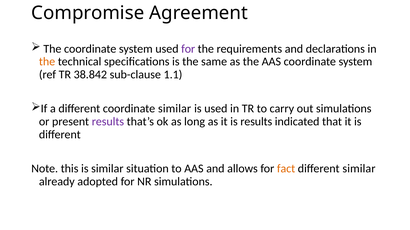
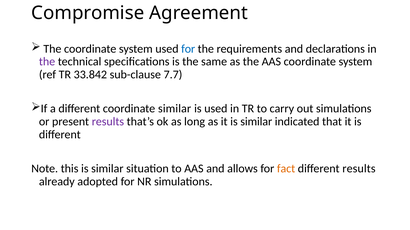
for at (188, 49) colour: purple -> blue
the at (47, 62) colour: orange -> purple
38.842: 38.842 -> 33.842
1.1: 1.1 -> 7.7
it is results: results -> similar
different similar: similar -> results
